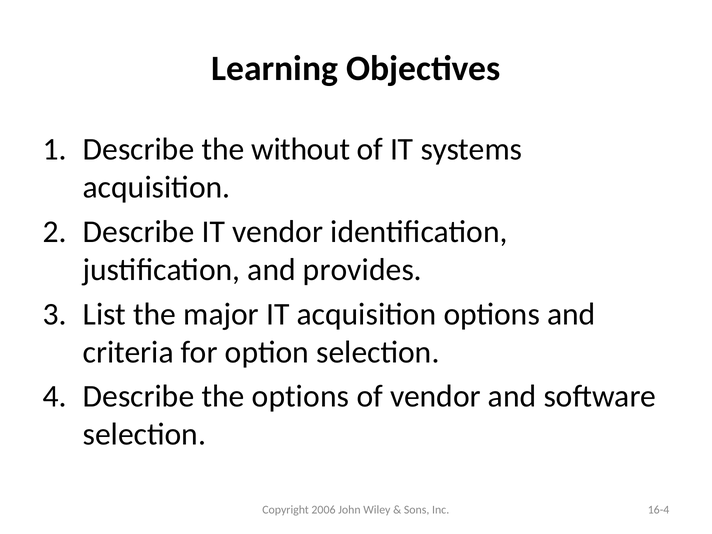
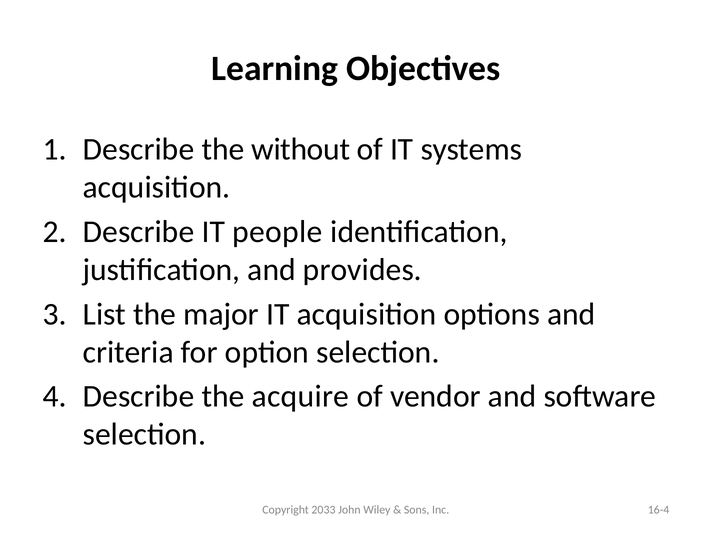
IT vendor: vendor -> people
the options: options -> acquire
2006: 2006 -> 2033
